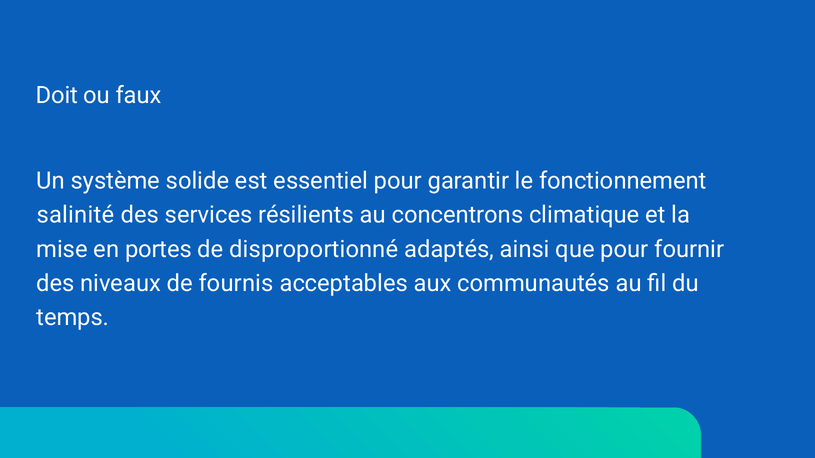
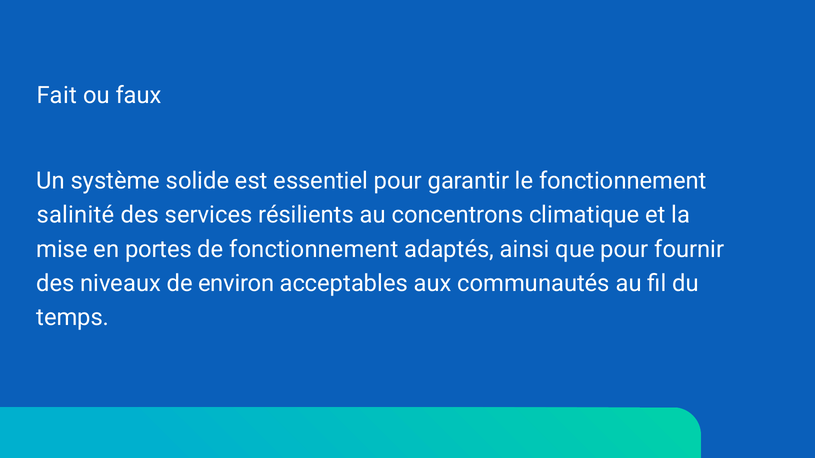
Doit: Doit -> Fait
de disproportionné: disproportionné -> fonctionnement
fournis: fournis -> environ
